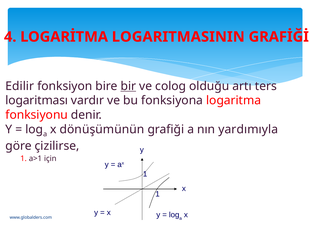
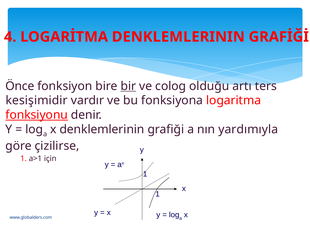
LOGARİTMA LOGARITMASININ: LOGARITMASININ -> DENKLEMLERININ
Edilir: Edilir -> Önce
logaritması: logaritması -> kesişimidir
fonksiyonu underline: none -> present
x dönüşümünün: dönüşümünün -> denklemlerinin
